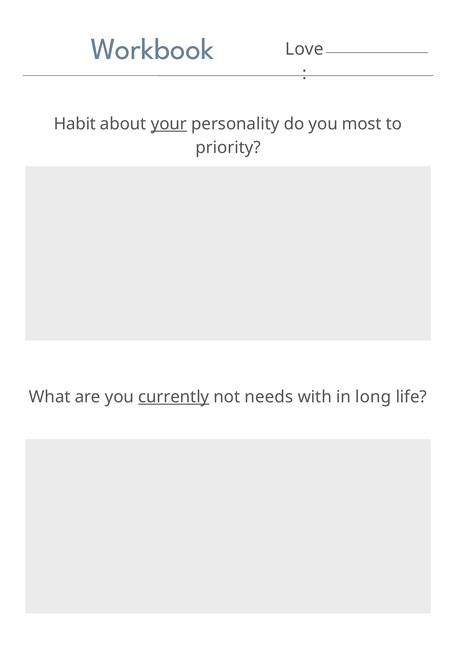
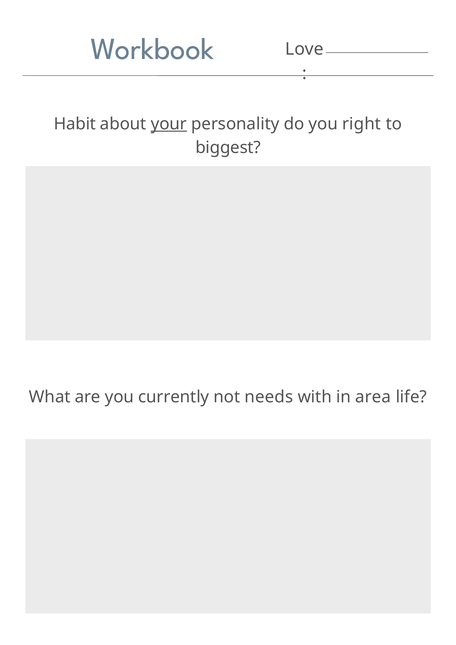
most: most -> right
priority: priority -> biggest
currently underline: present -> none
long: long -> area
